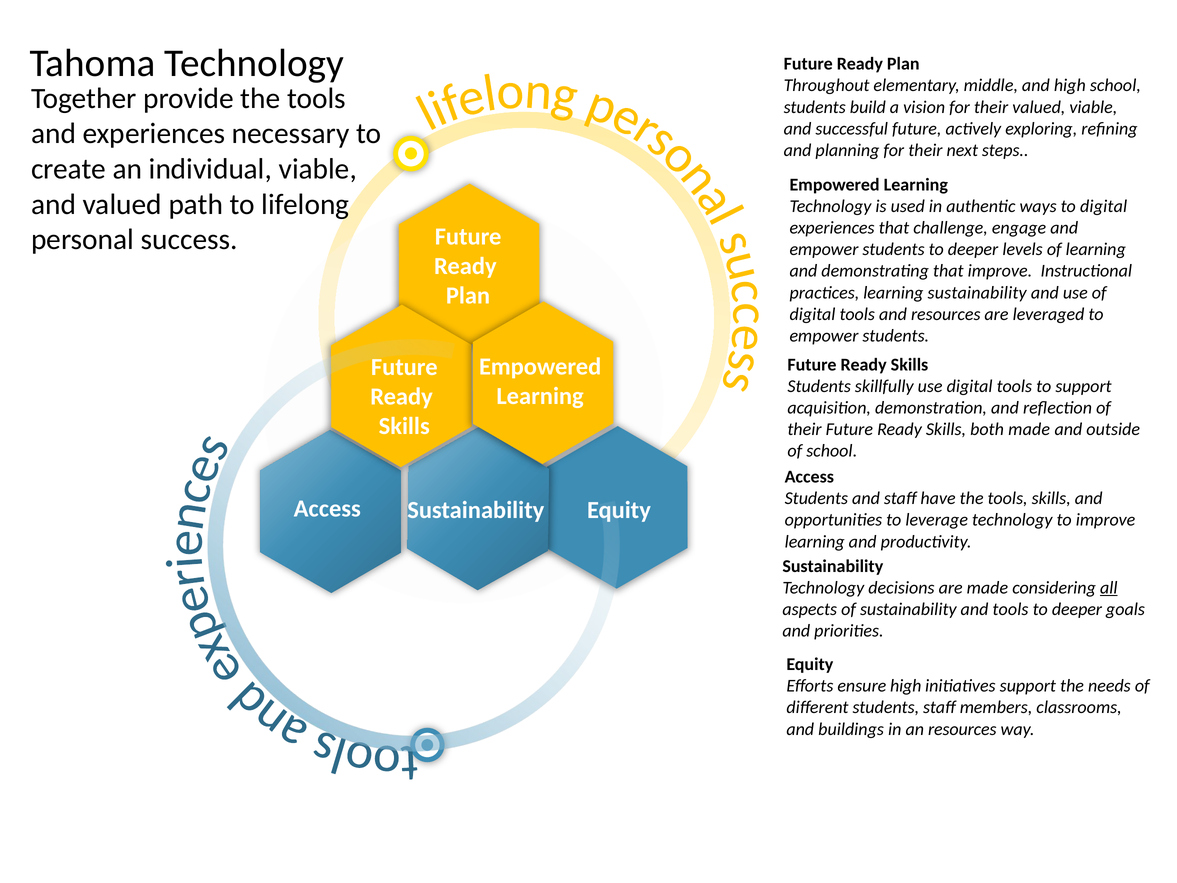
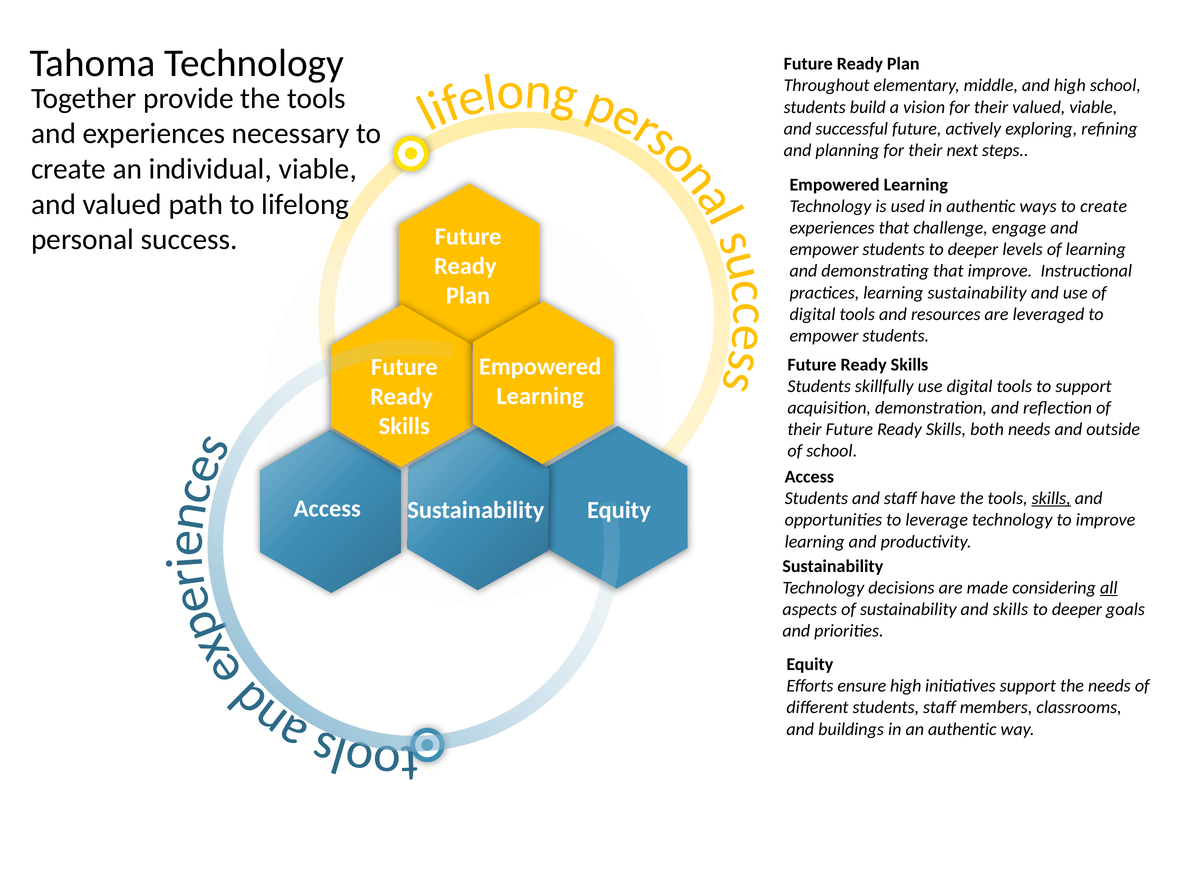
ways to digital: digital -> create
both made: made -> needs
skills at (1051, 498) underline: none -> present
and tools: tools -> skills
an resources: resources -> authentic
